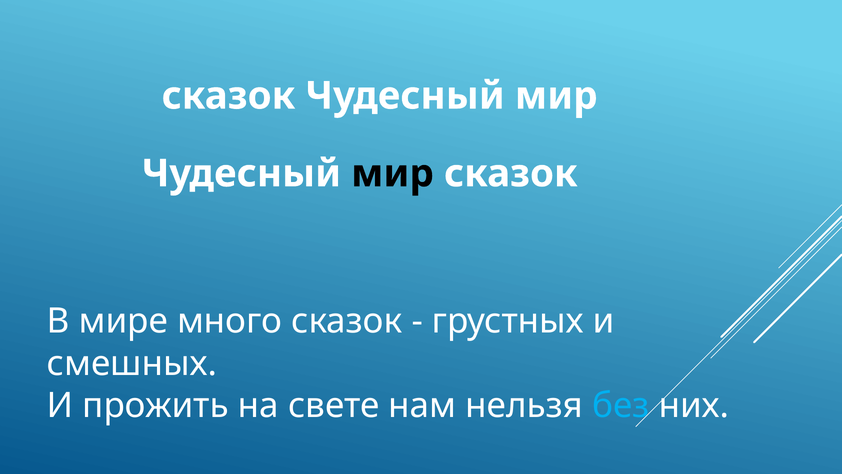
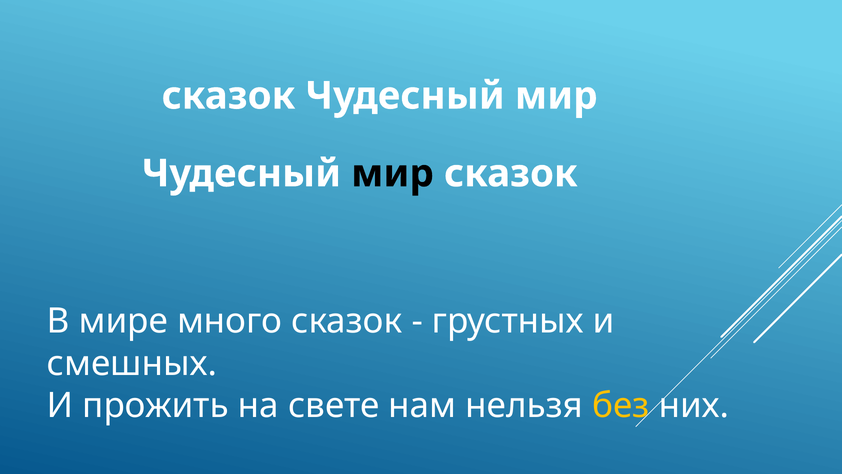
без colour: light blue -> yellow
